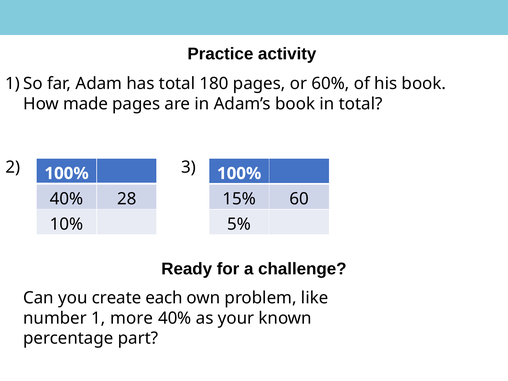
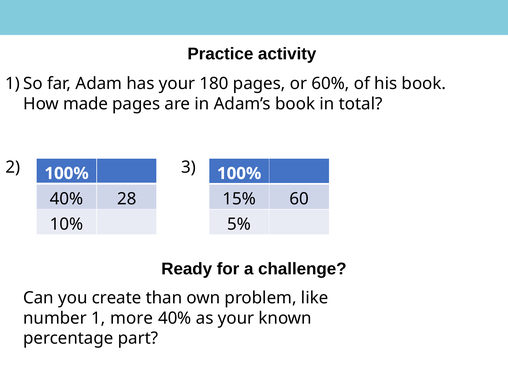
has total: total -> your
each: each -> than
